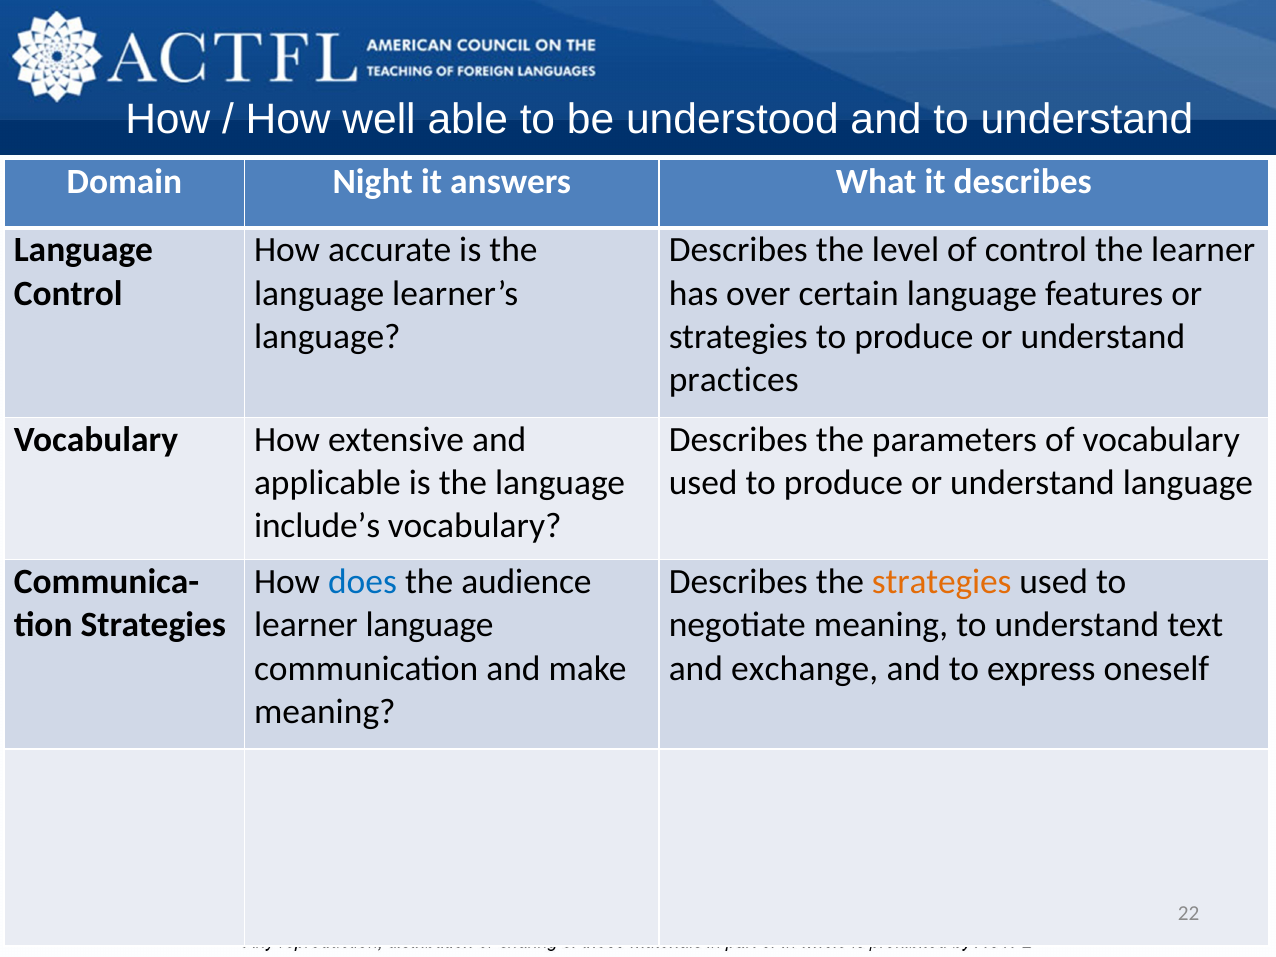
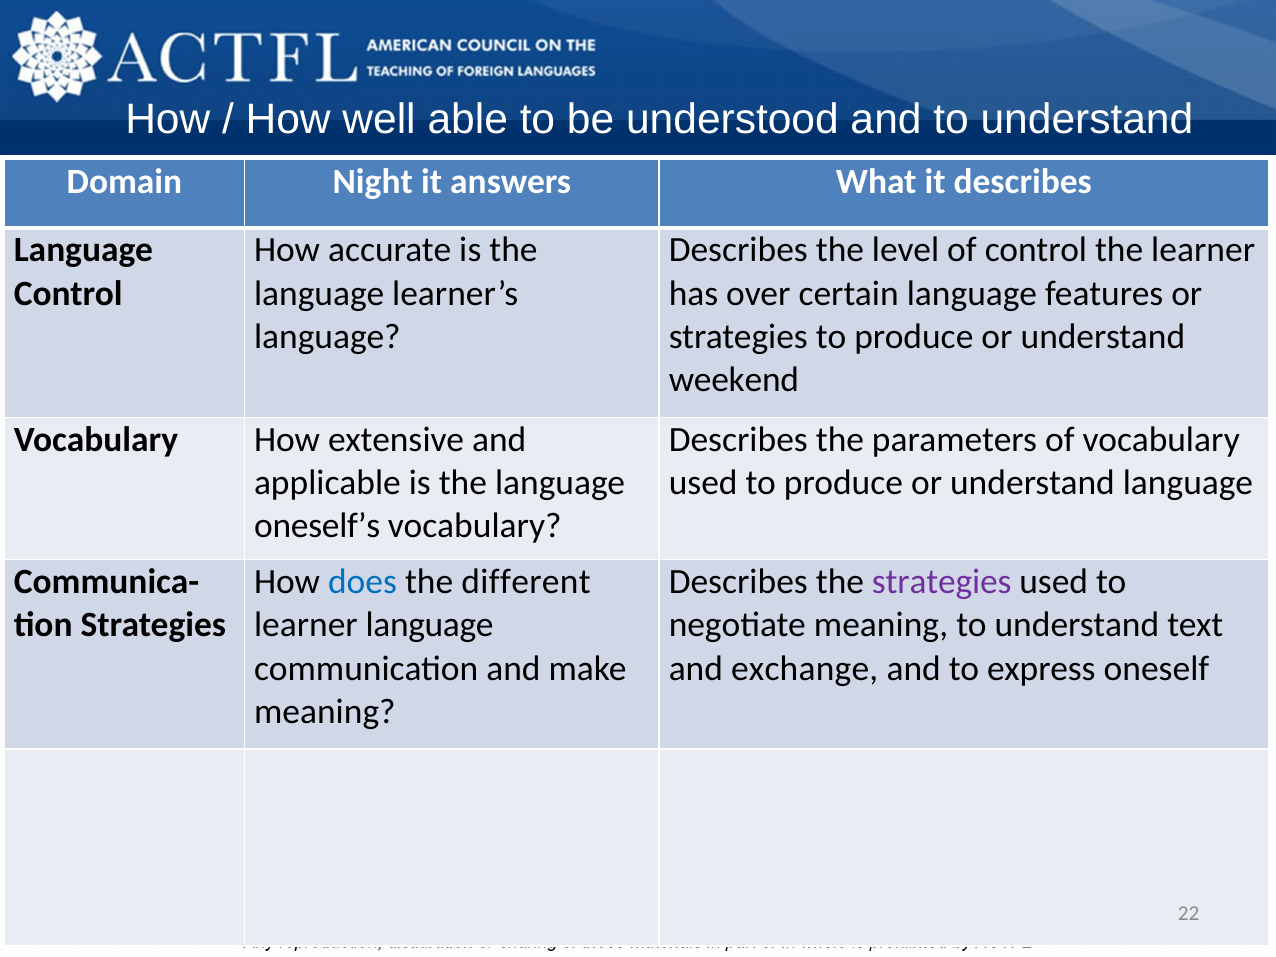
practices: practices -> weekend
include’s: include’s -> oneself’s
audience: audience -> different
strategies at (942, 582) colour: orange -> purple
